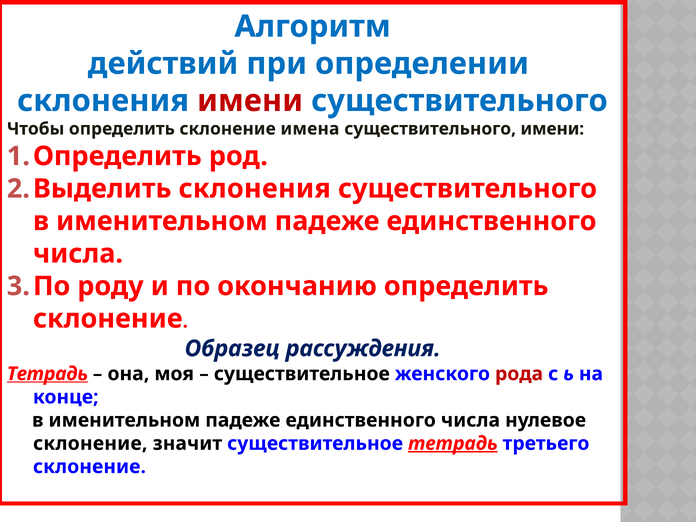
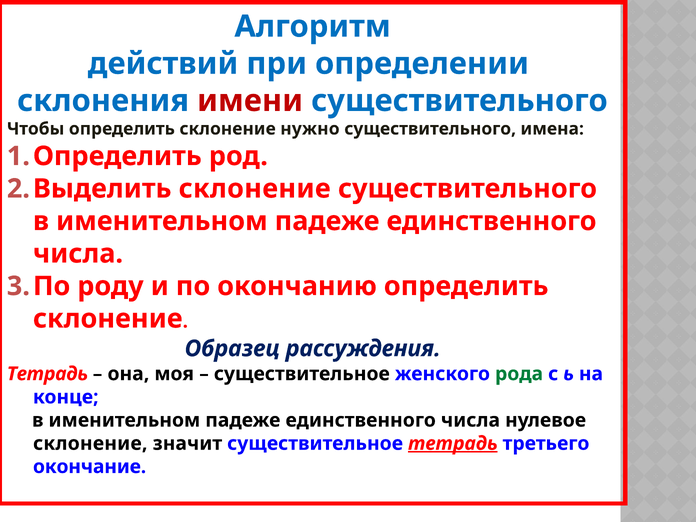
имена: имена -> нужно
существительного имени: имени -> имена
склонения at (255, 189): склонения -> склонение
Тетрадь at (47, 374) underline: present -> none
рода colour: red -> green
склонение at (89, 467): склонение -> окончание
